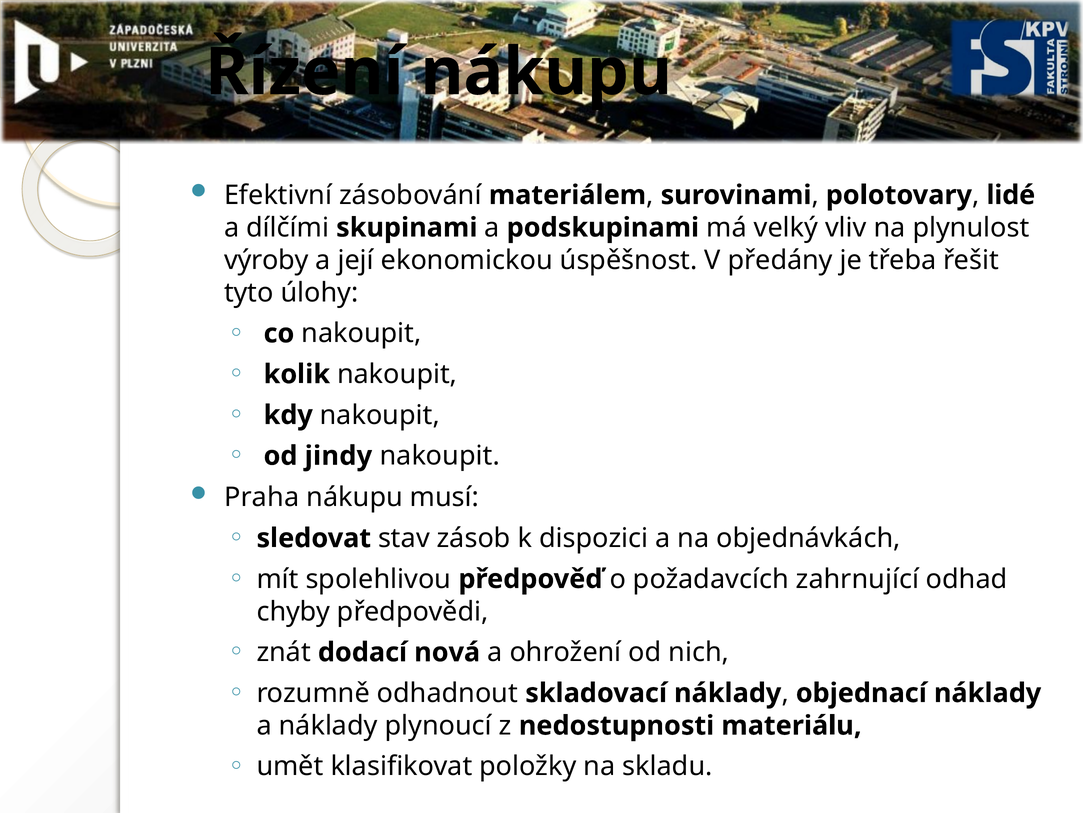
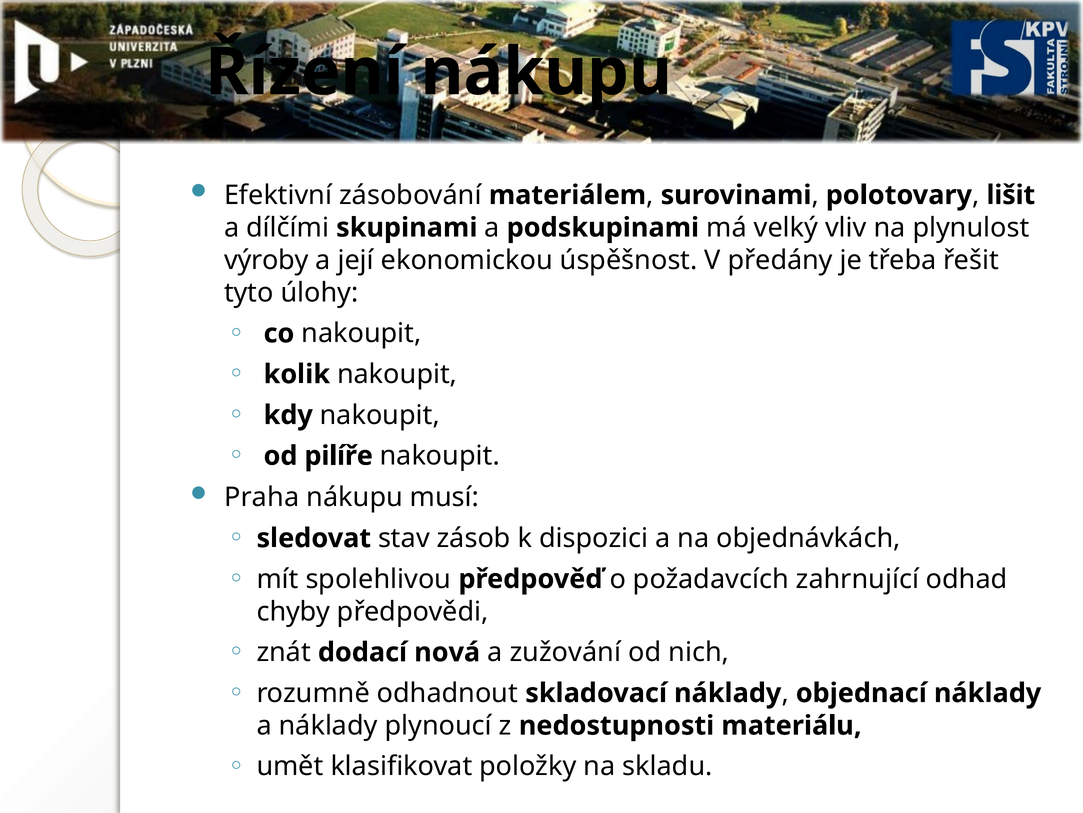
lidé: lidé -> lišit
jindy: jindy -> pilíře
ohrožení: ohrožení -> zužování
